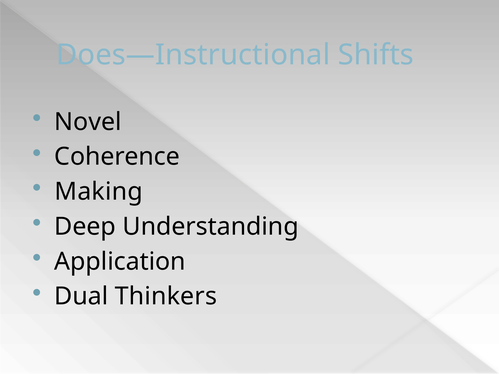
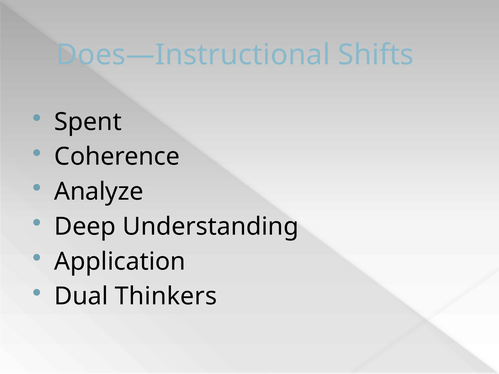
Novel: Novel -> Spent
Making: Making -> Analyze
